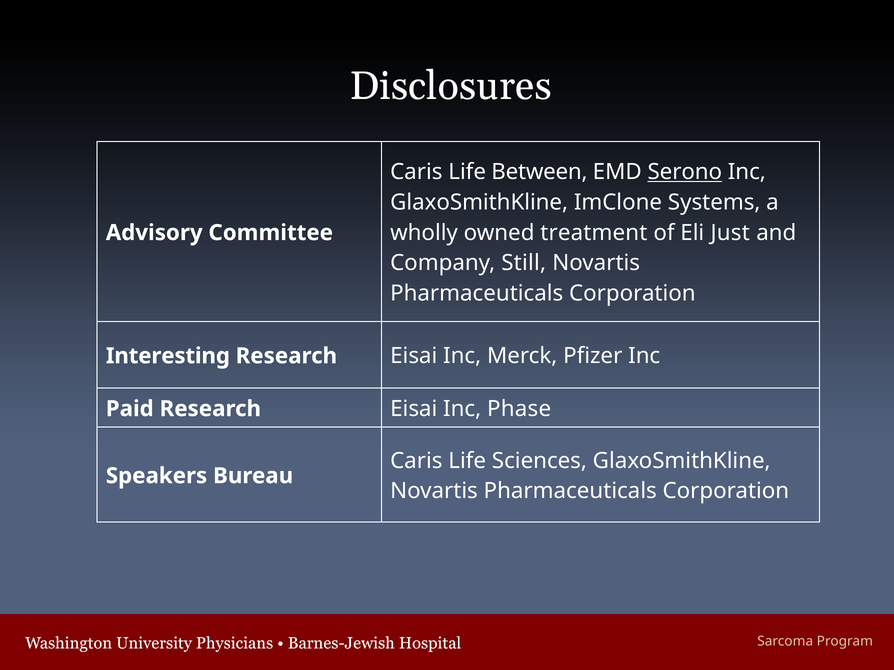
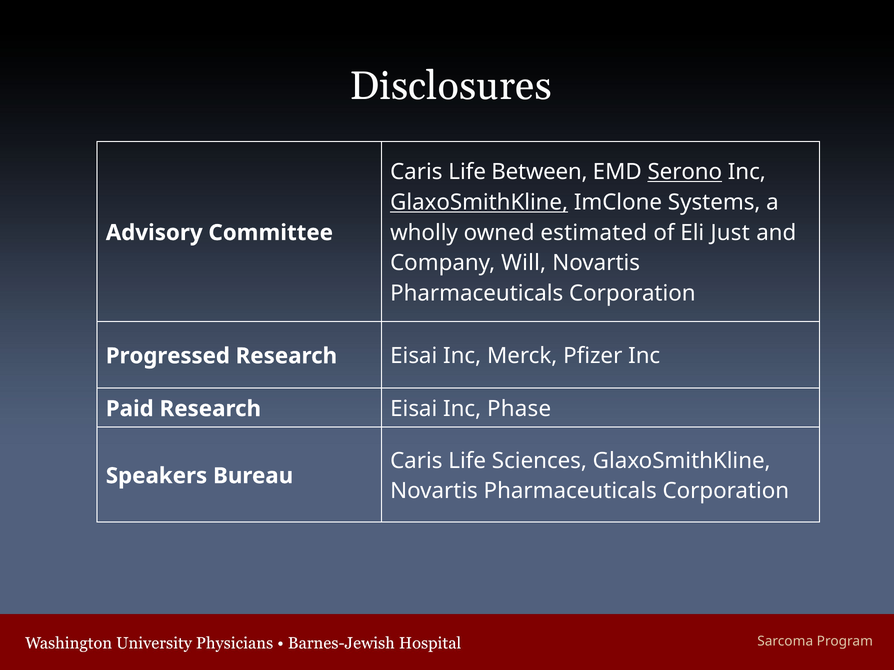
GlaxoSmithKline at (479, 203) underline: none -> present
treatment: treatment -> estimated
Still: Still -> Will
Interesting: Interesting -> Progressed
